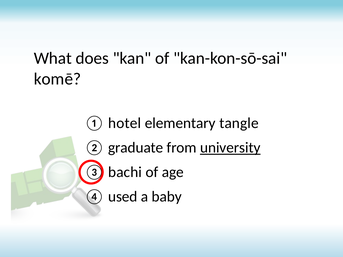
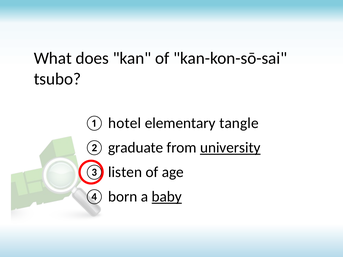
komē: komē -> tsubo
bachi: bachi -> listen
used: used -> born
baby underline: none -> present
